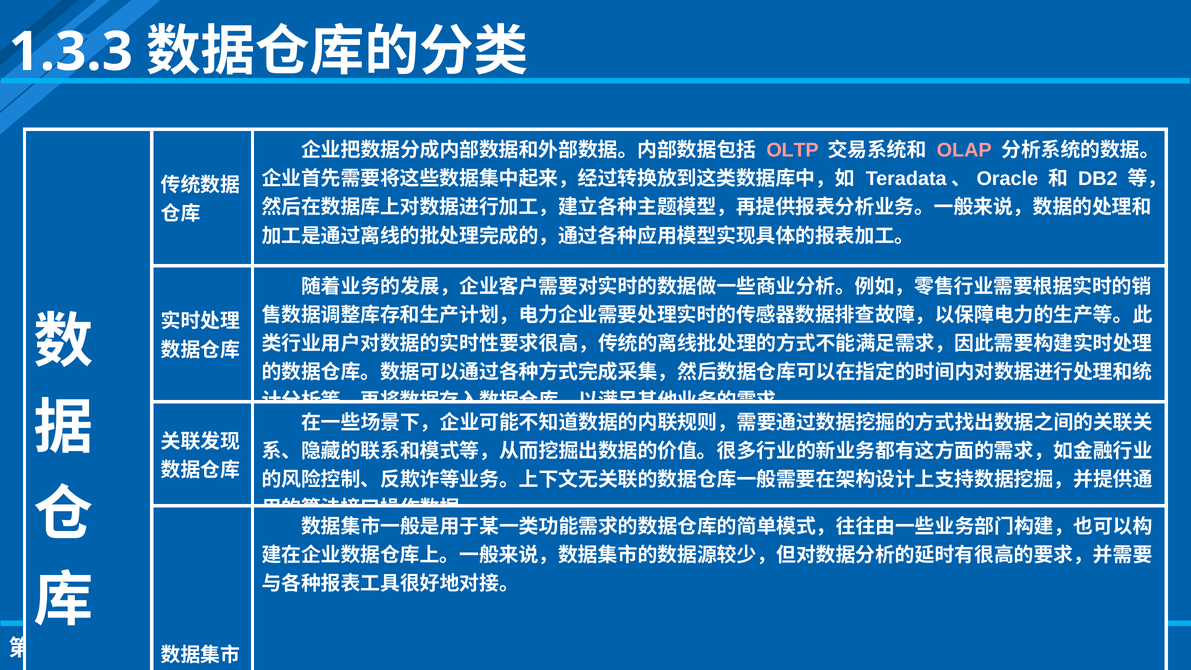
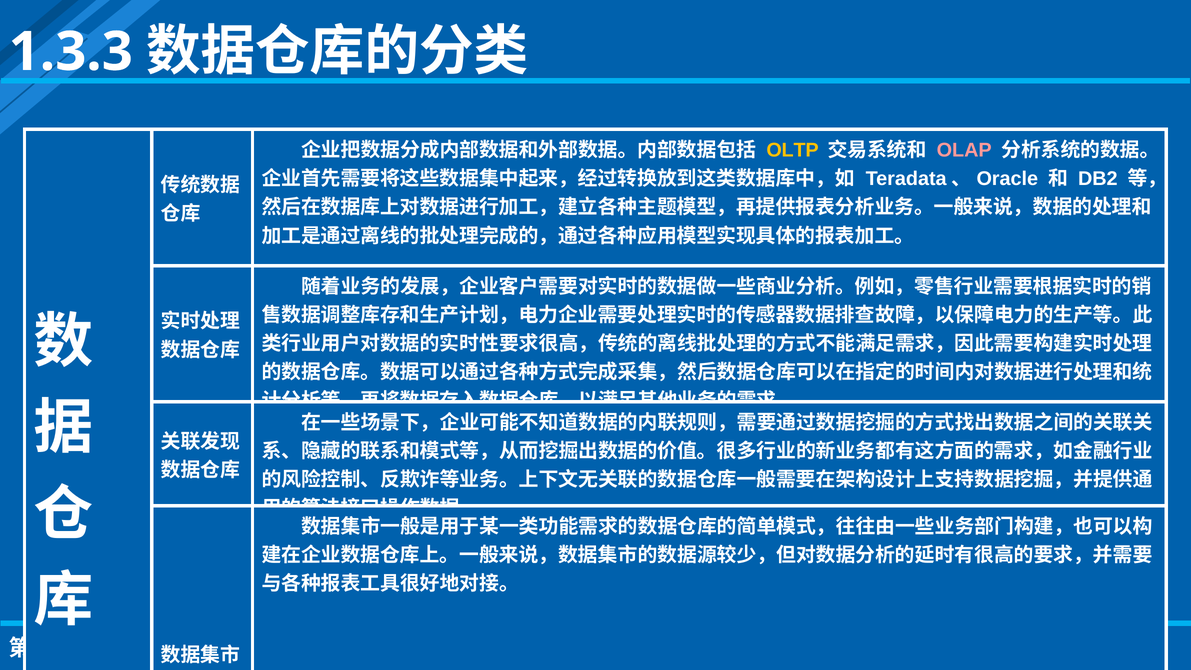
OLTP colour: pink -> yellow
